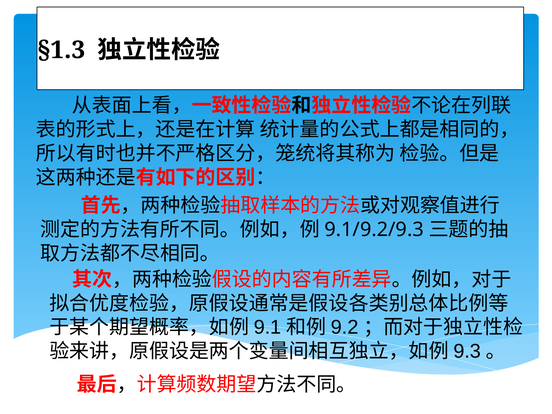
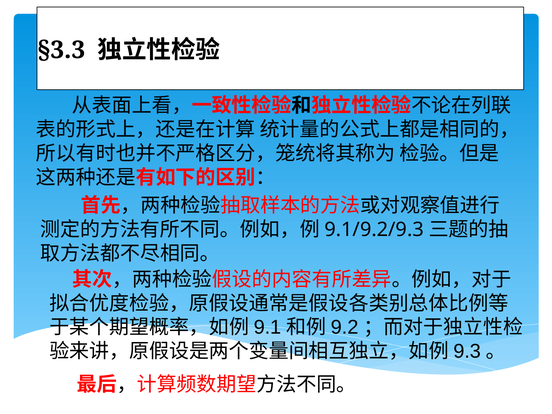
§1.3: §1.3 -> §3.3
